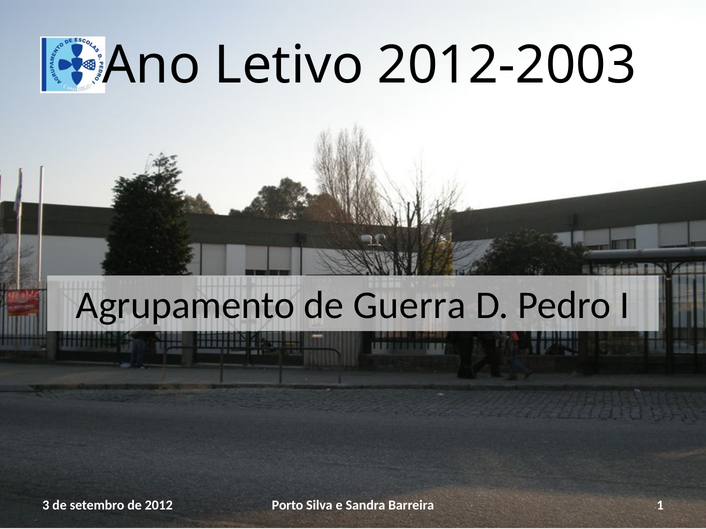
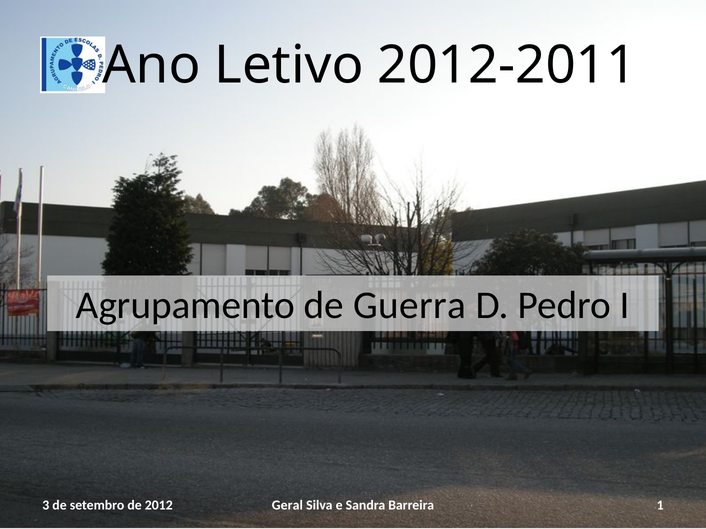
2012-2003: 2012-2003 -> 2012-2011
Porto: Porto -> Geral
